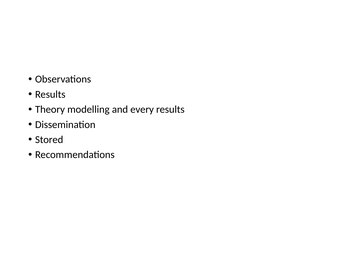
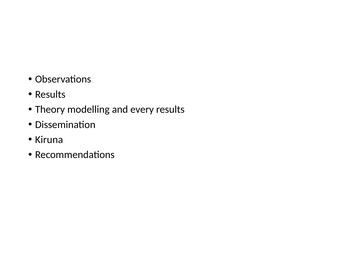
Stored: Stored -> Kiruna
